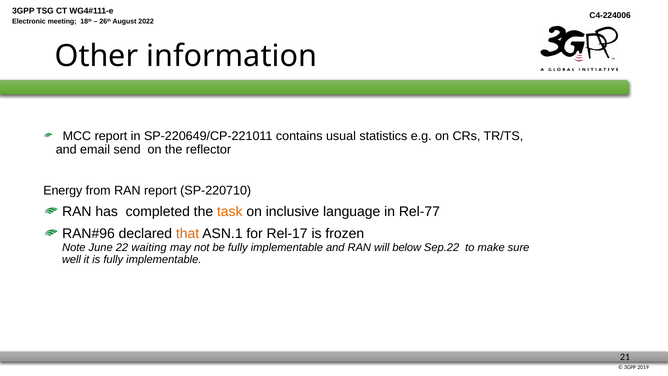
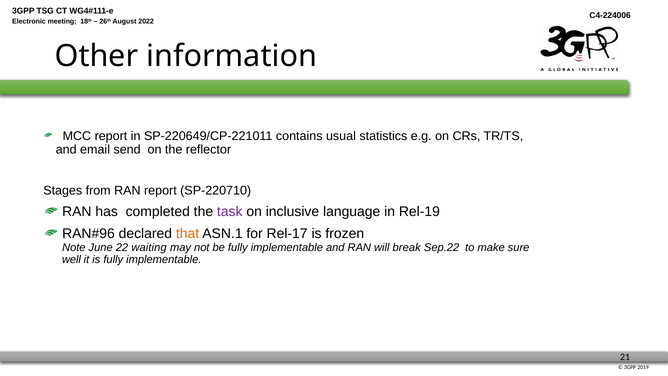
Energy: Energy -> Stages
task colour: orange -> purple
Rel-77: Rel-77 -> Rel-19
below: below -> break
